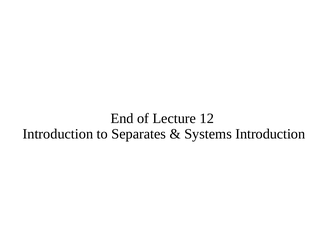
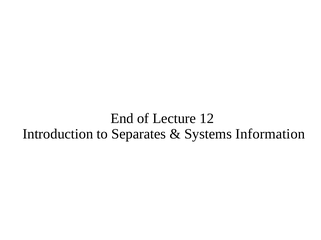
Systems Introduction: Introduction -> Information
